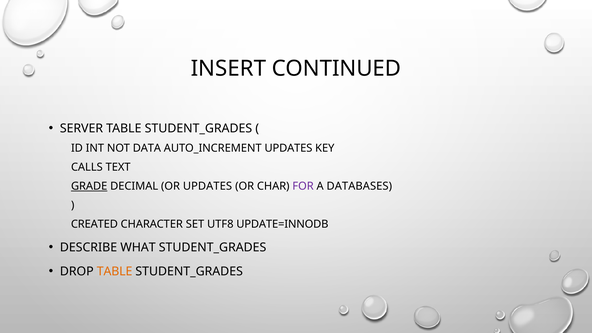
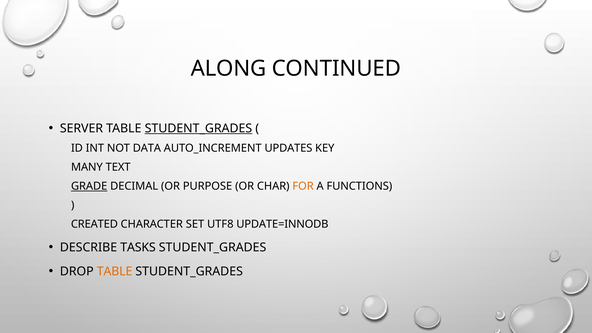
INSERT: INSERT -> ALONG
STUDENT_GRADES at (198, 128) underline: none -> present
CALLS: CALLS -> MANY
OR UPDATES: UPDATES -> PURPOSE
FOR colour: purple -> orange
DATABASES: DATABASES -> FUNCTIONS
WHAT: WHAT -> TASKS
